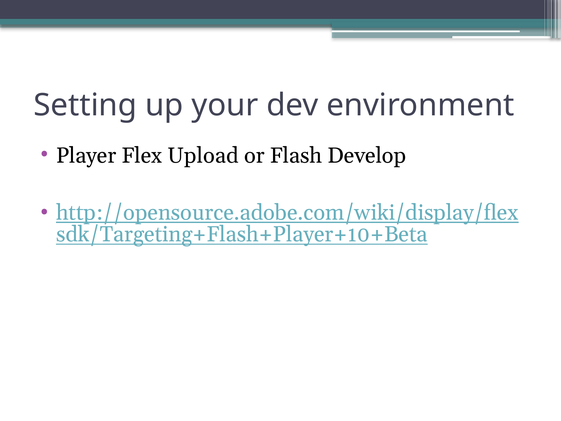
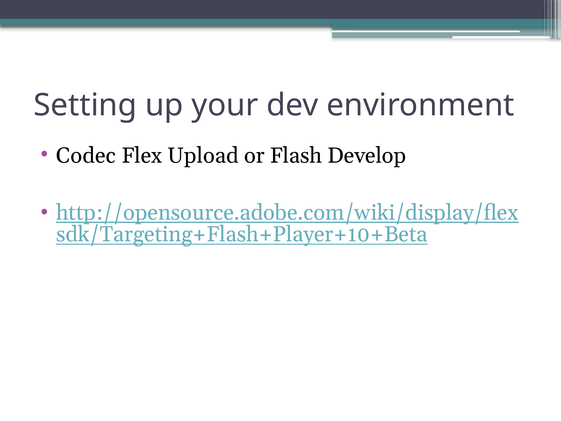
Player: Player -> Codec
